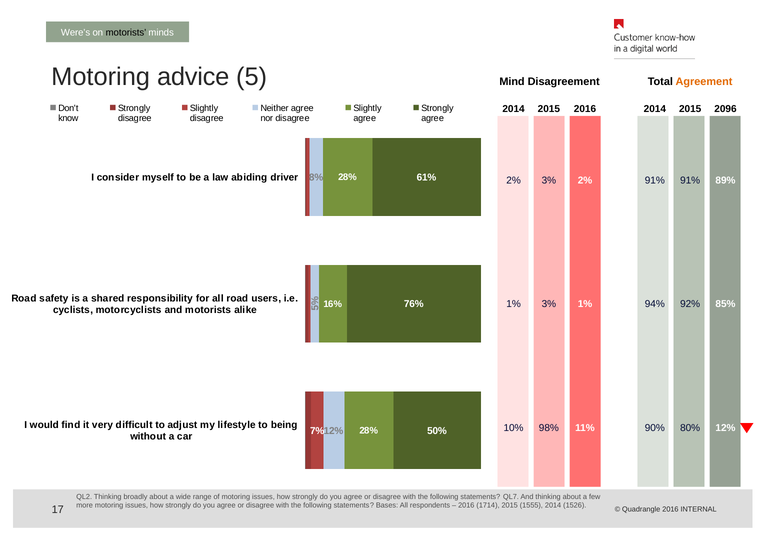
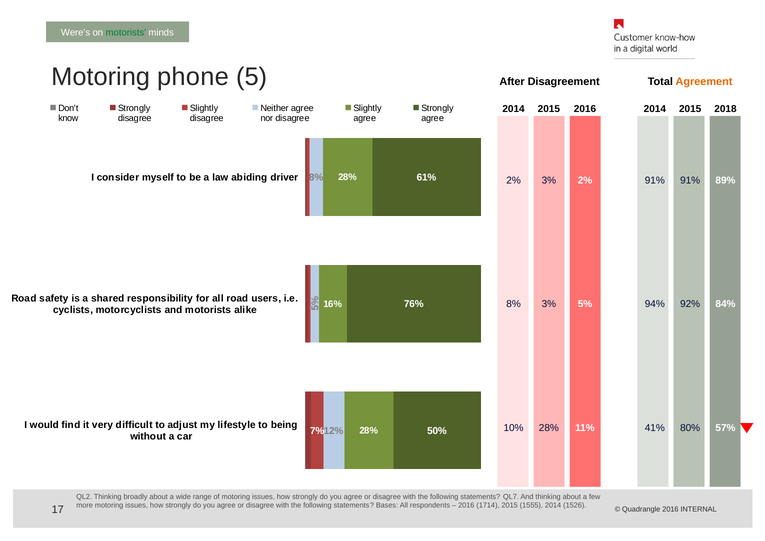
motorists at (126, 33) colour: black -> green
advice: advice -> phone
Mind: Mind -> After
2096: 2096 -> 2018
1% at (514, 304): 1% -> 8%
3% 1%: 1% -> 5%
85%: 85% -> 84%
10% 98%: 98% -> 28%
90%: 90% -> 41%
12%: 12% -> 57%
